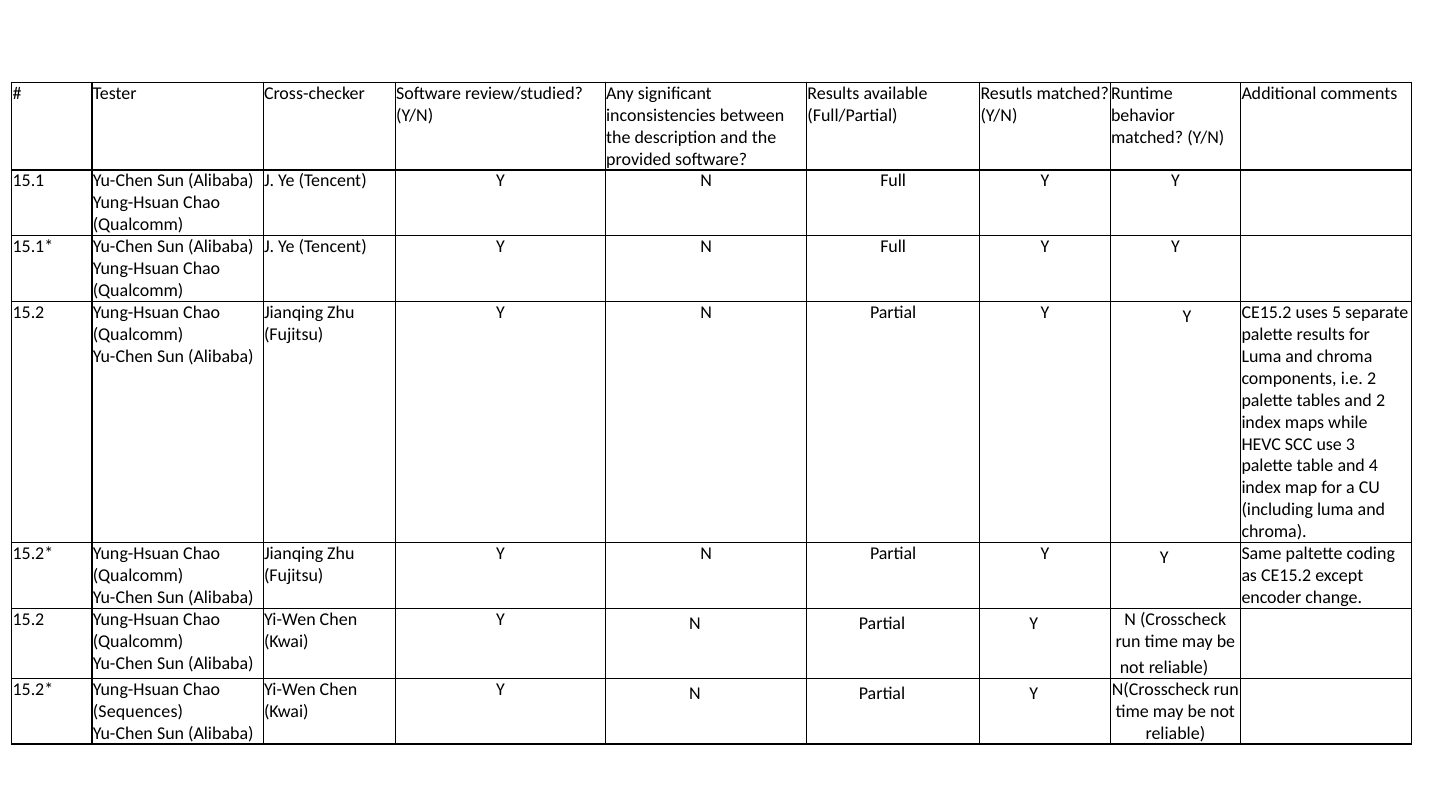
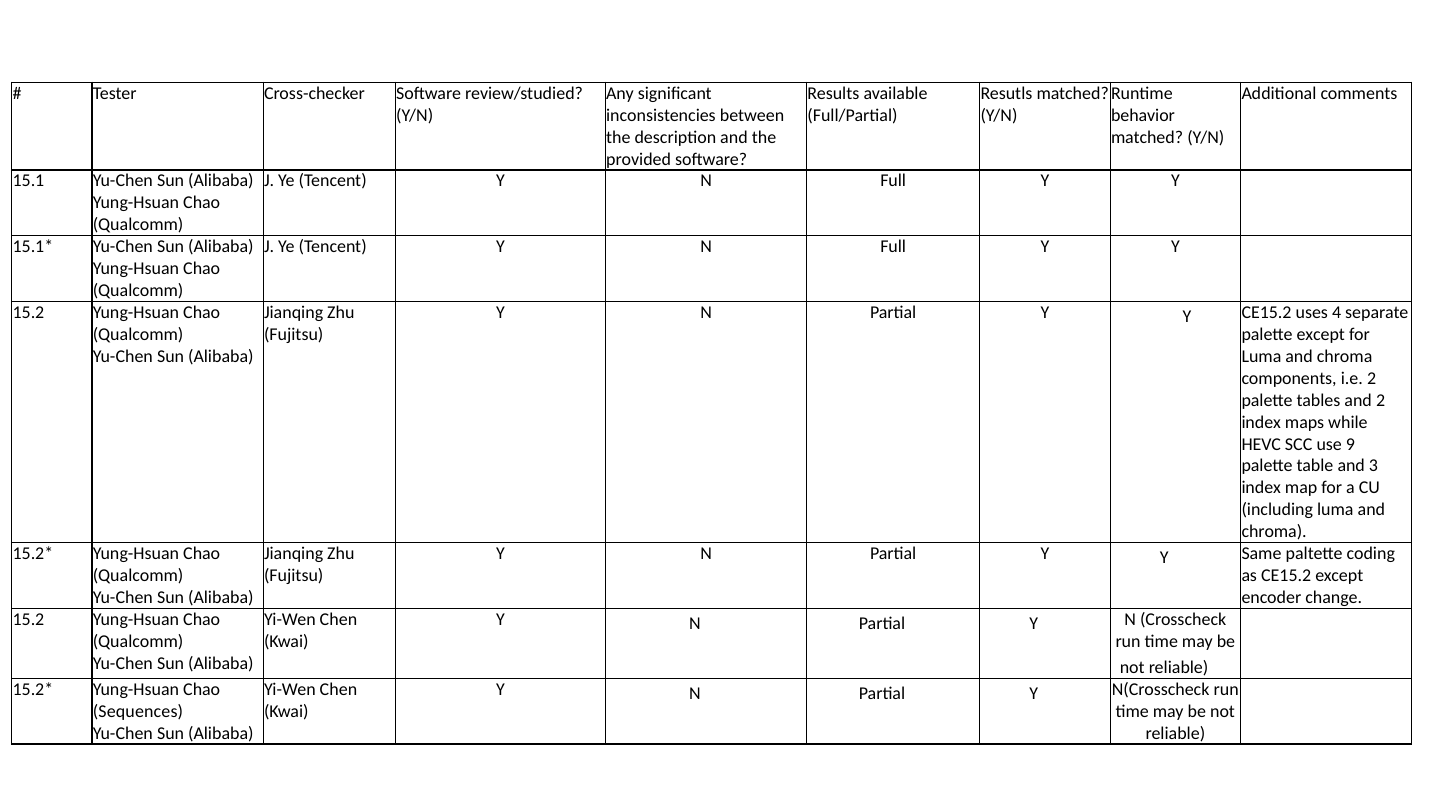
5: 5 -> 4
palette results: results -> except
3: 3 -> 9
4: 4 -> 3
